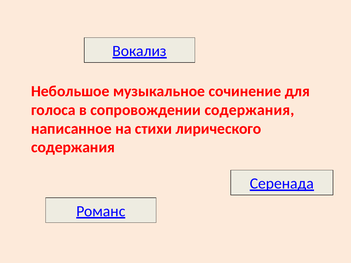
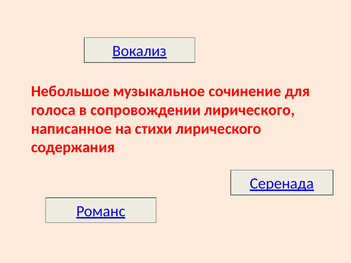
сопровождении содержания: содержания -> лирического
